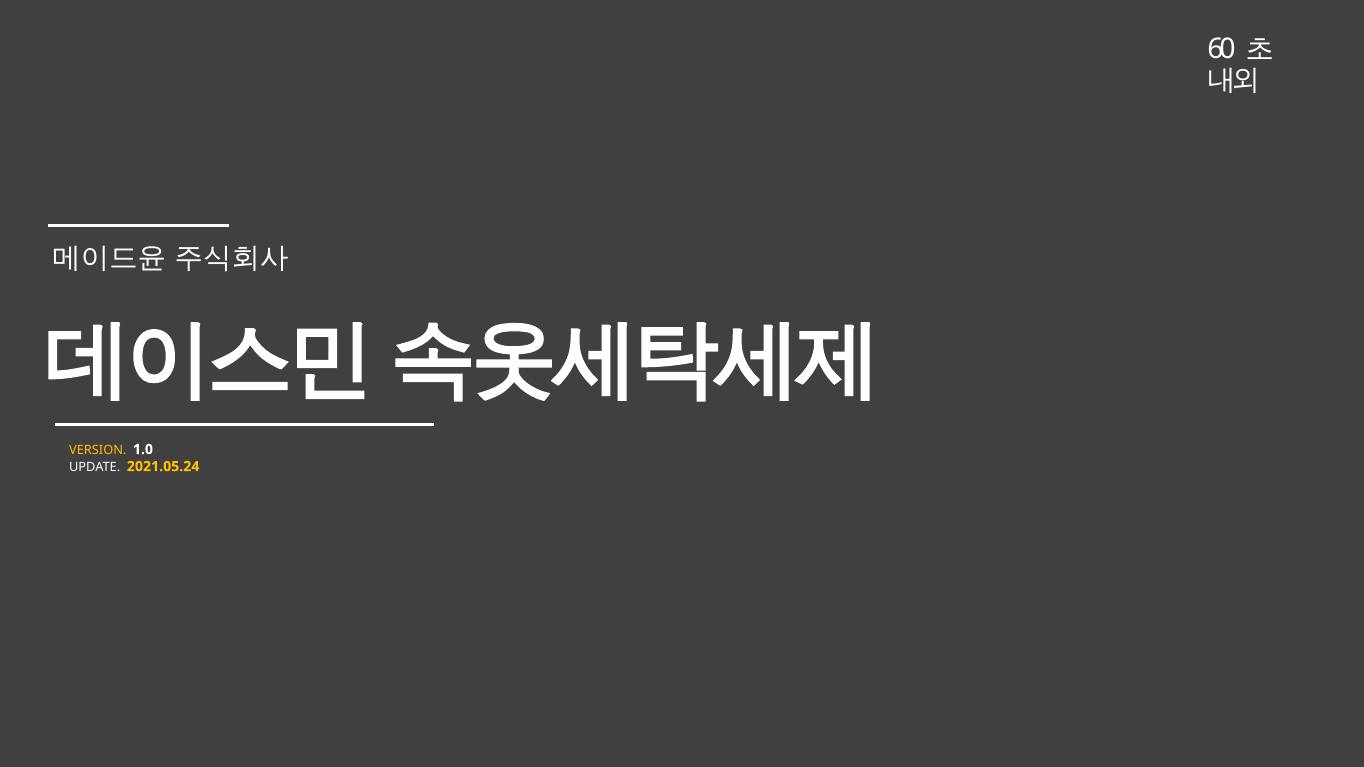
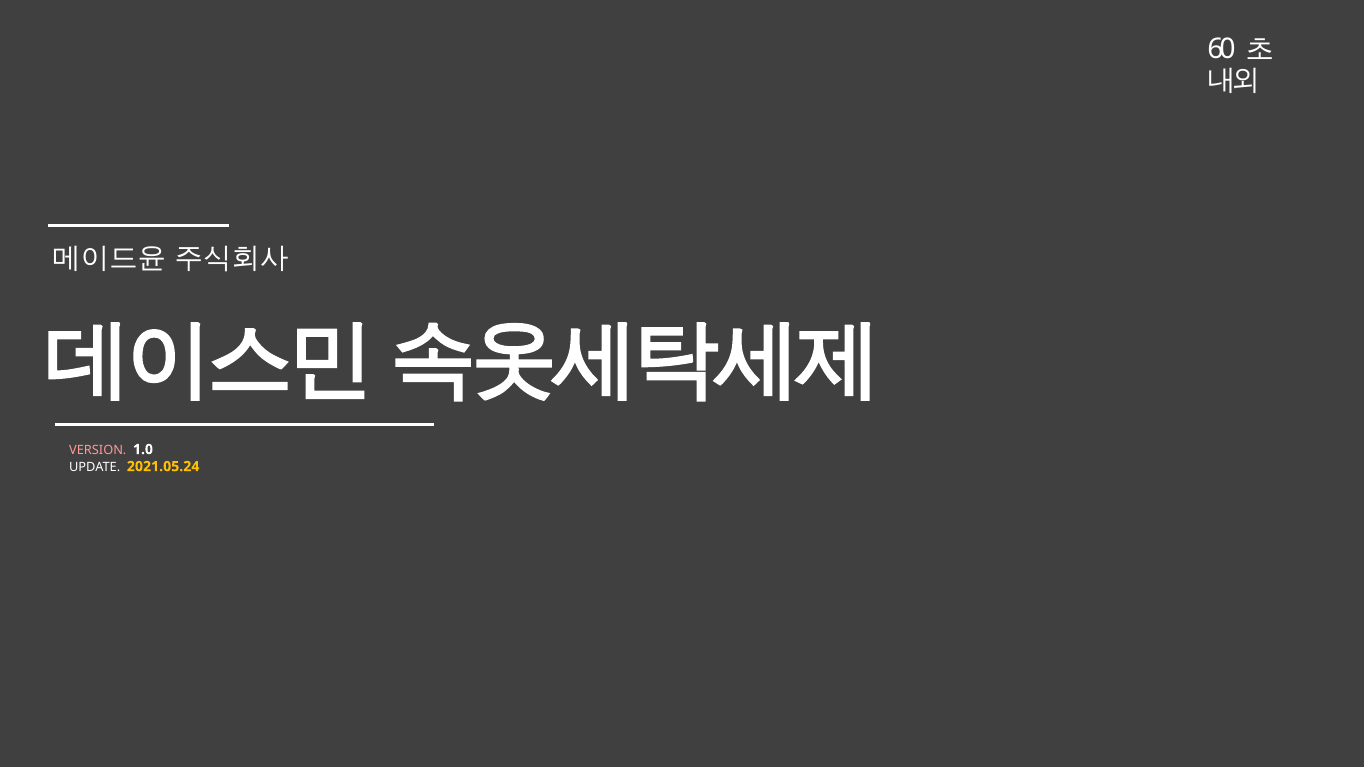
VERSION colour: yellow -> pink
